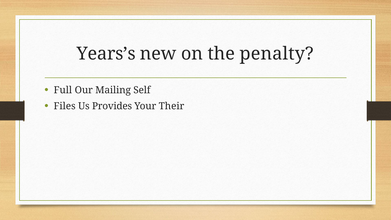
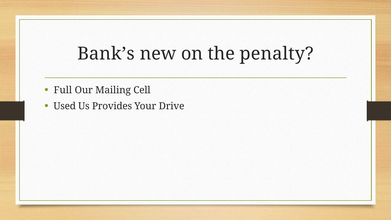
Years’s: Years’s -> Bank’s
Self: Self -> Cell
Files: Files -> Used
Their: Their -> Drive
